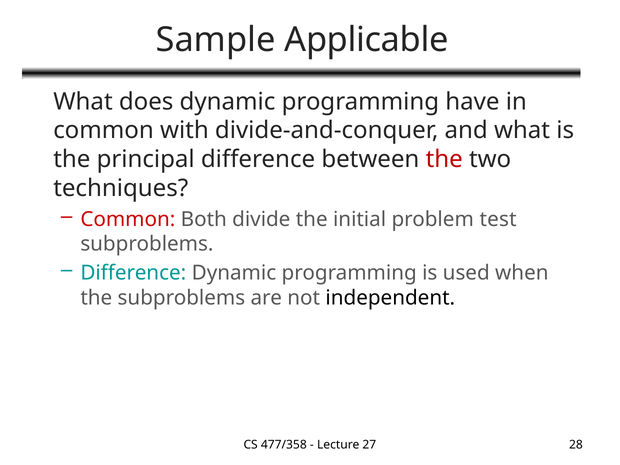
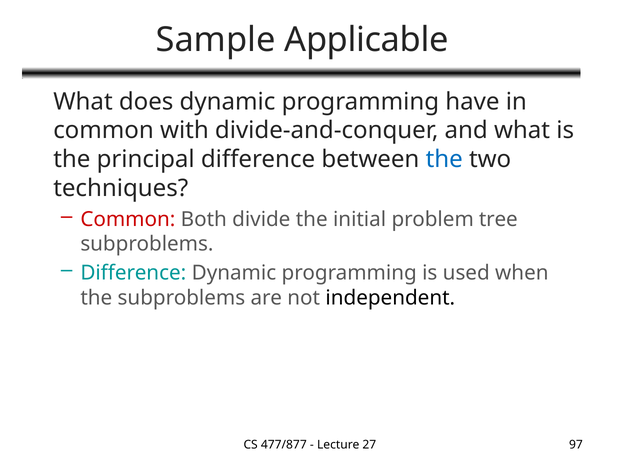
the at (444, 159) colour: red -> blue
test: test -> tree
477/358: 477/358 -> 477/877
28: 28 -> 97
